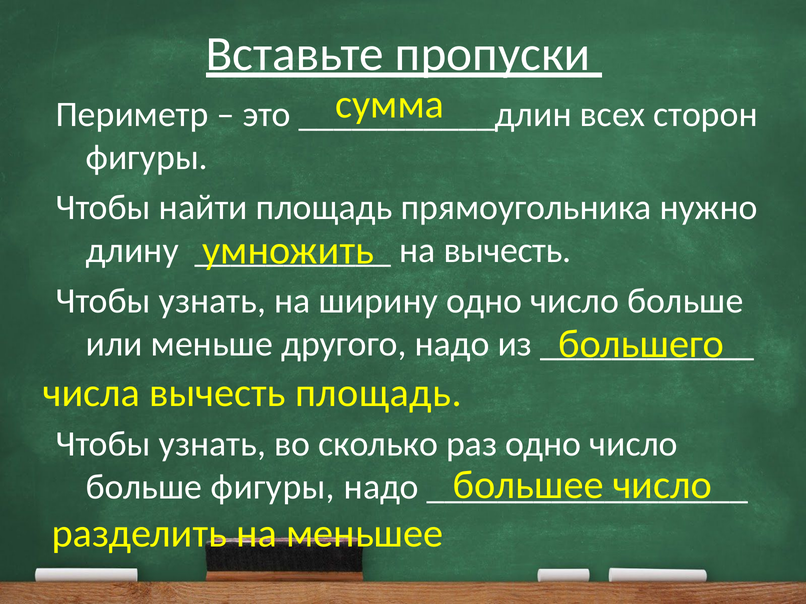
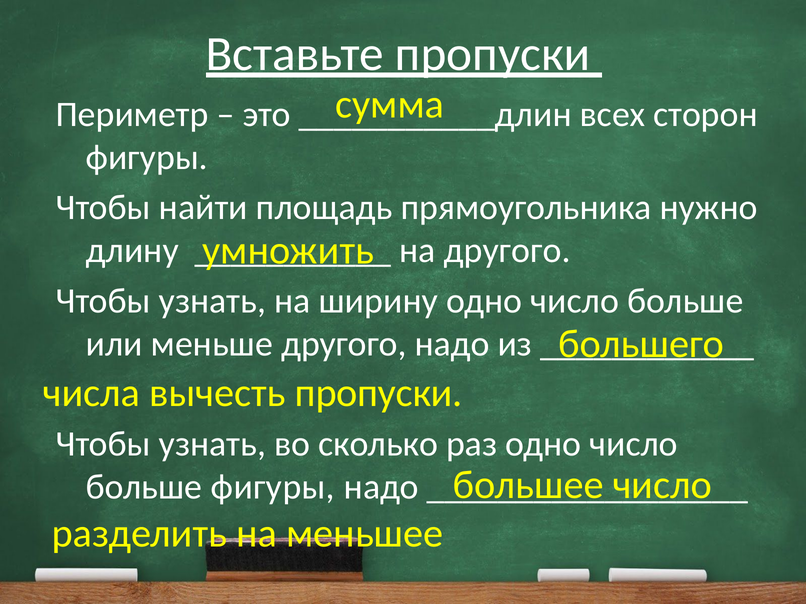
на вычесть: вычесть -> другого
вычесть площадь: площадь -> пропуски
